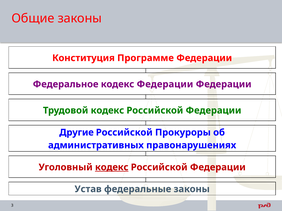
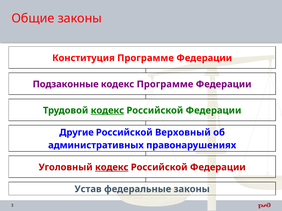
Федеральное: Федеральное -> Подзаконные
кодекс Федерации: Федерации -> Программе
кодекс at (107, 111) underline: none -> present
Прокуроры: Прокуроры -> Верховный
